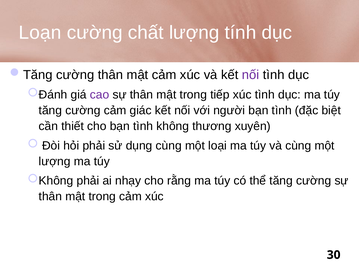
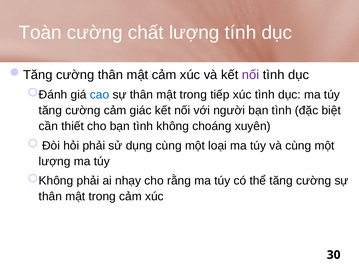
Loạn: Loạn -> Toàn
cao colour: purple -> blue
thương: thương -> choáng
